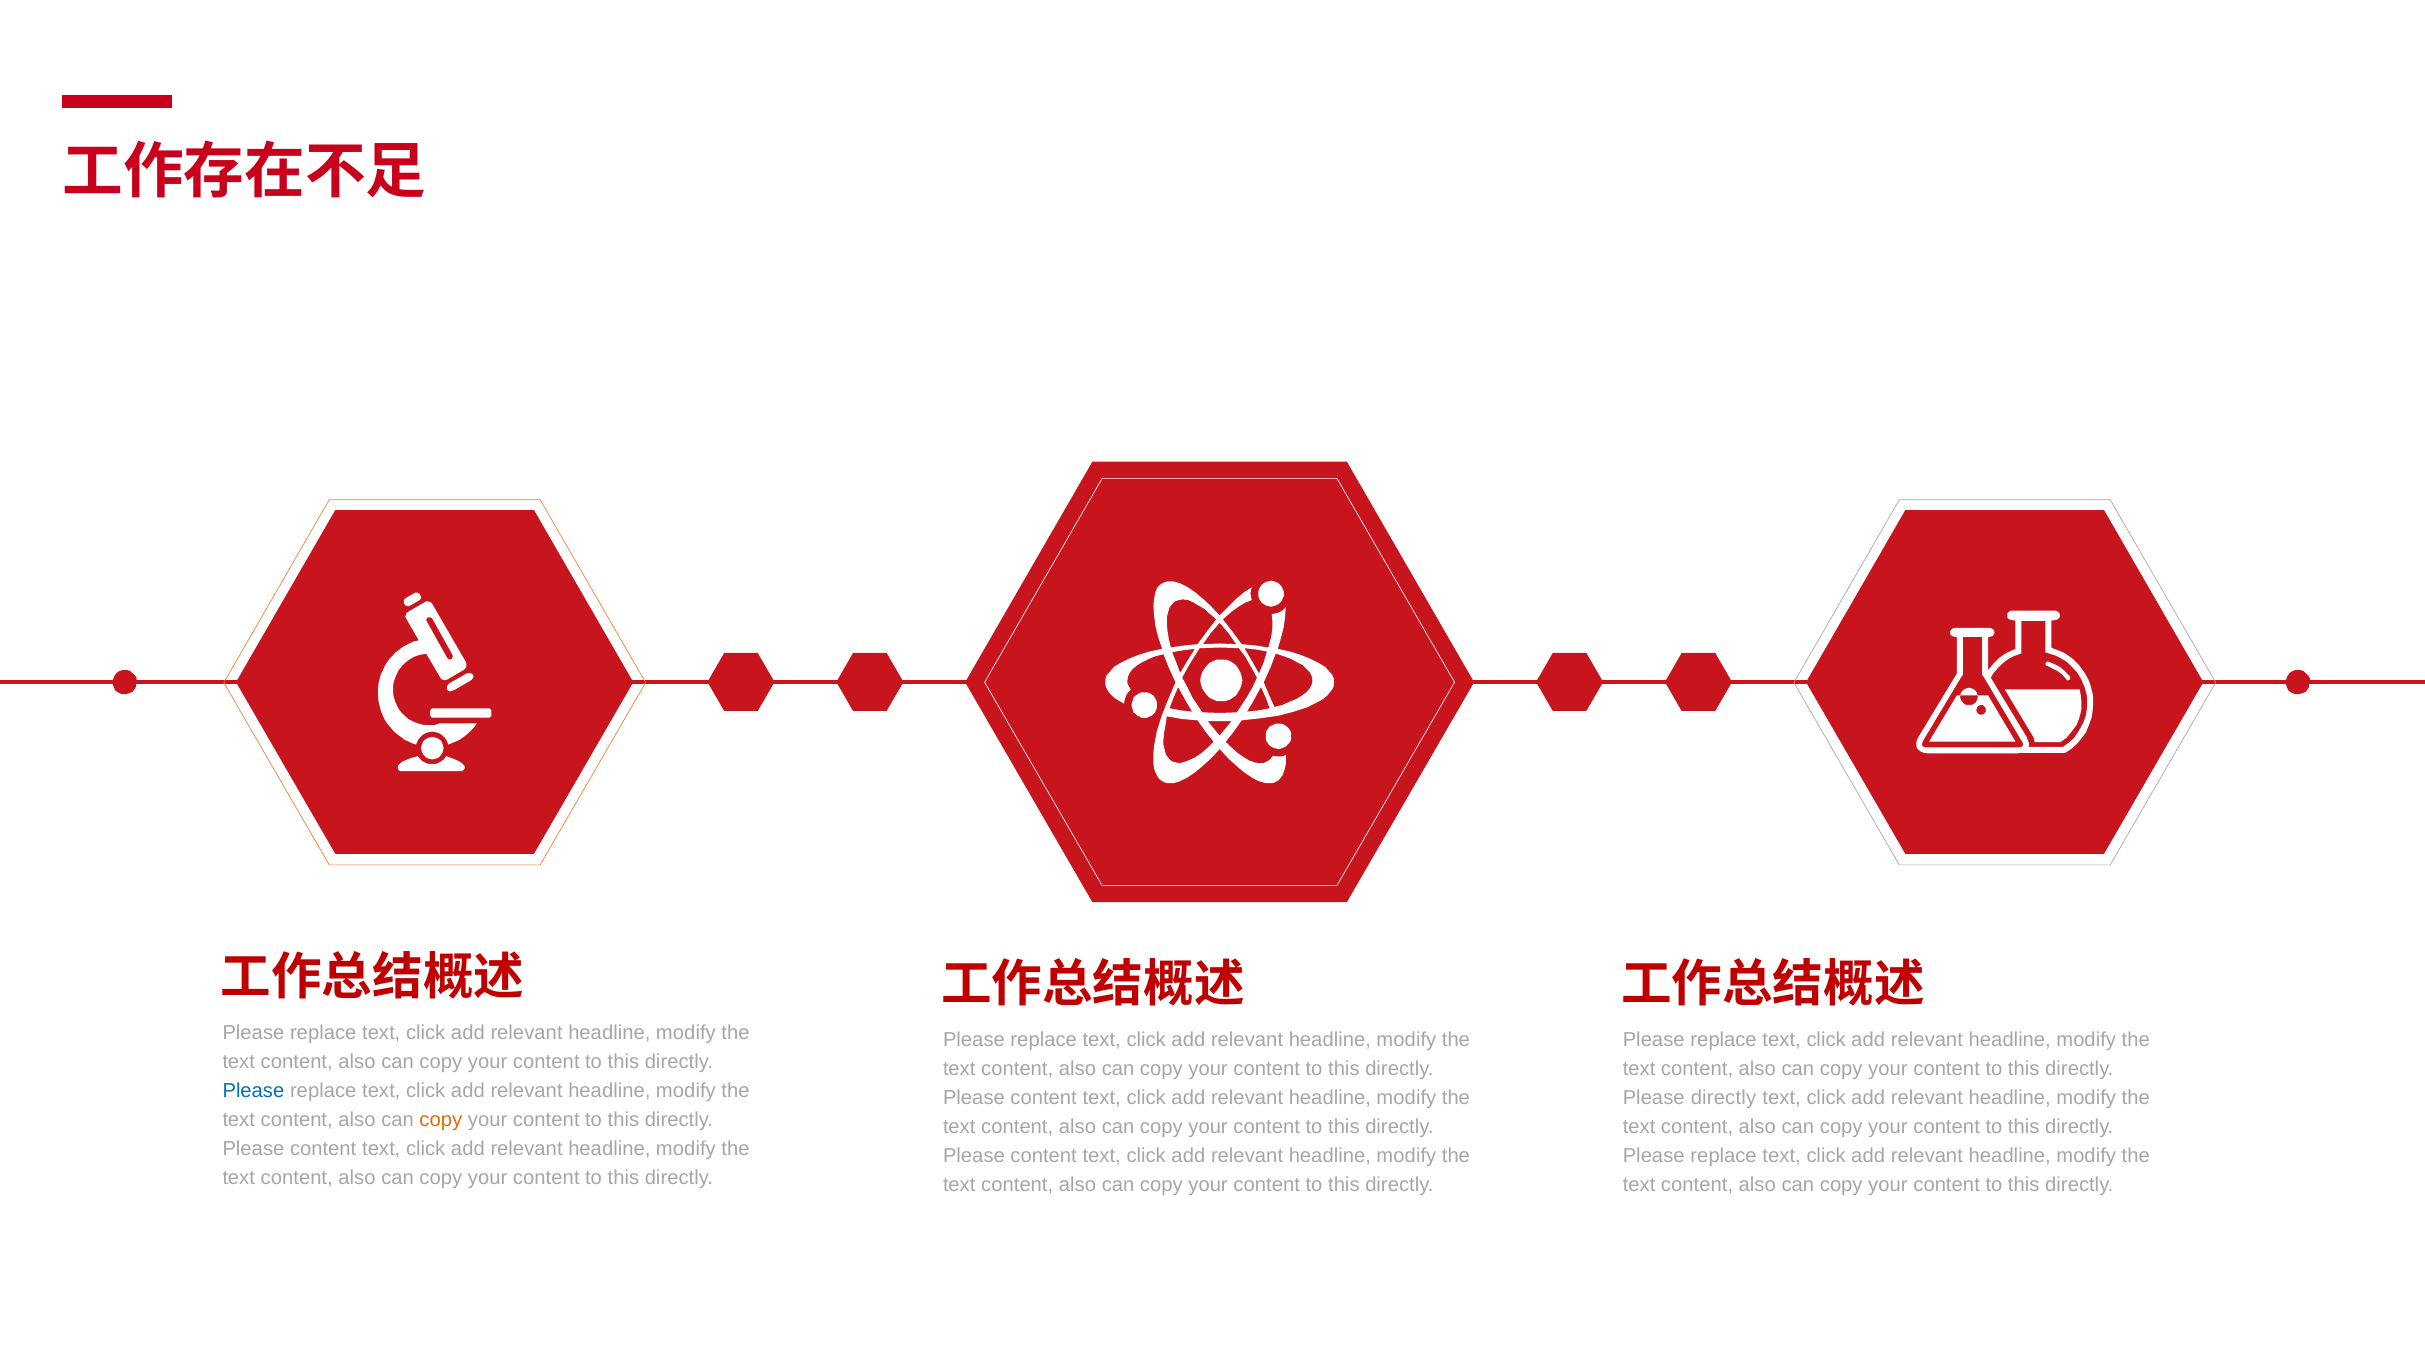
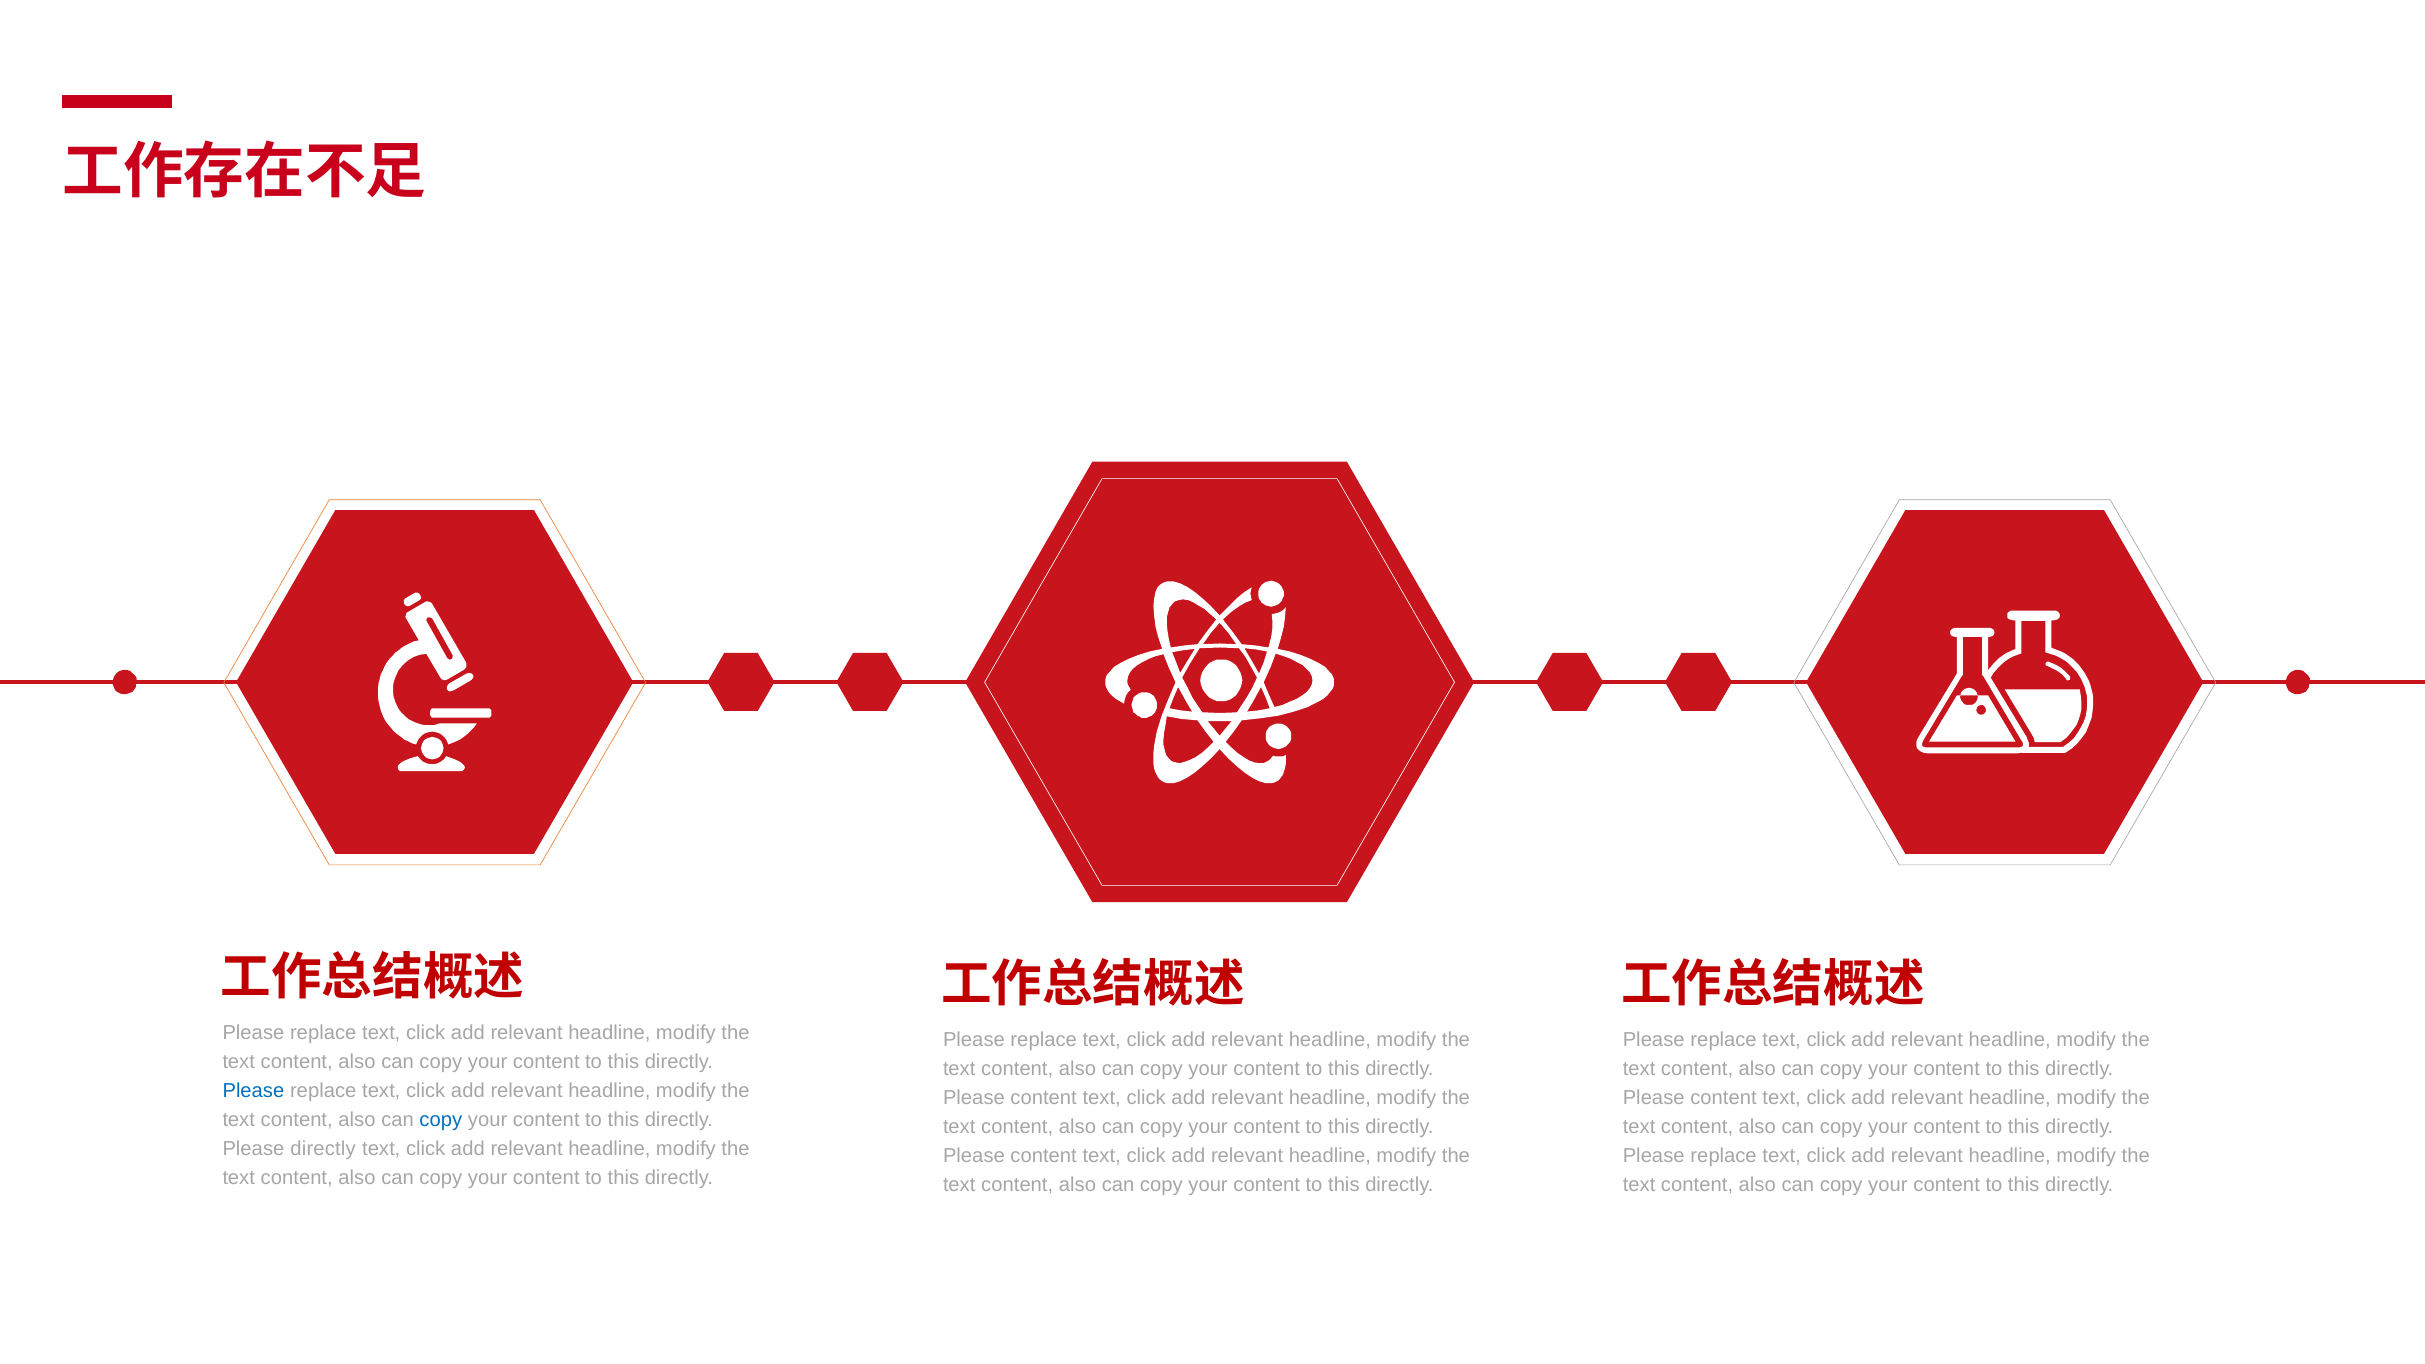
directly at (1723, 1098): directly -> content
copy at (441, 1120) colour: orange -> blue
content at (323, 1149): content -> directly
